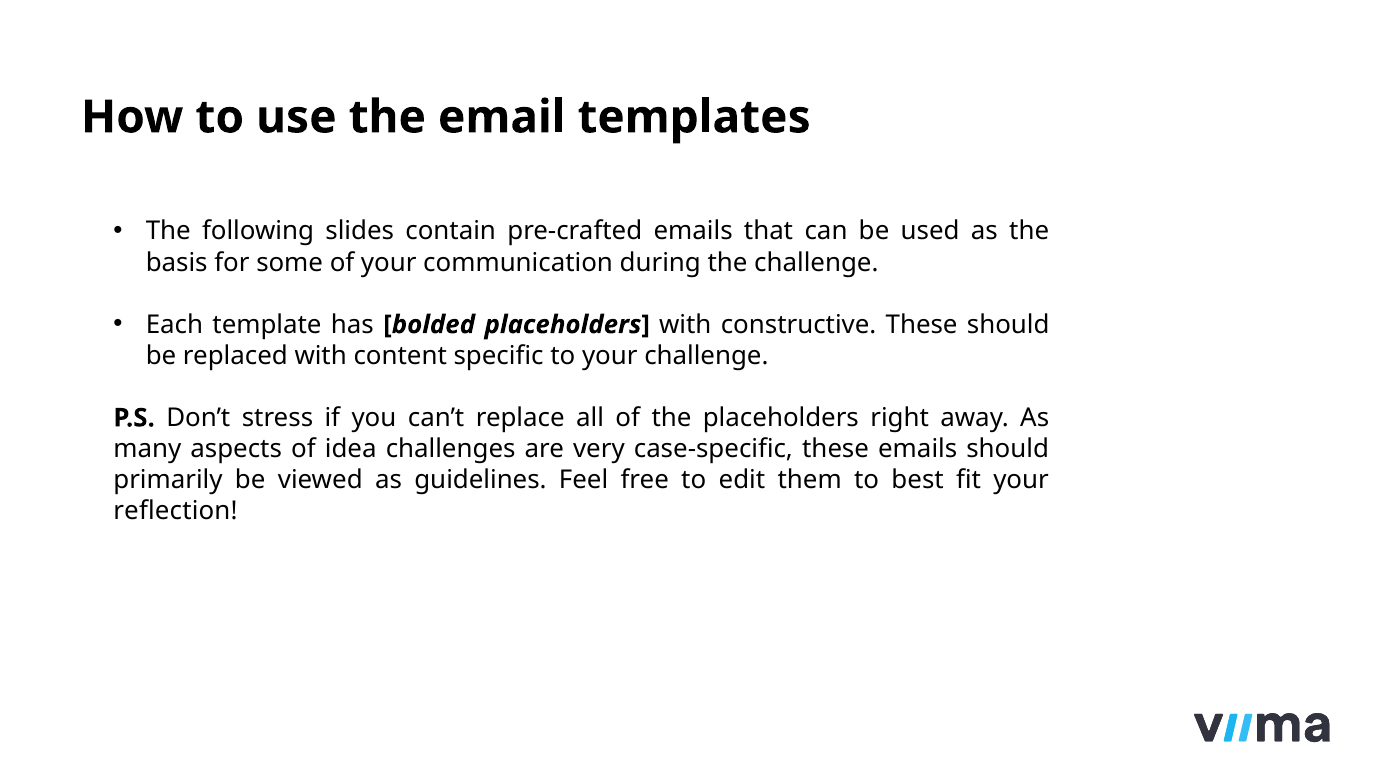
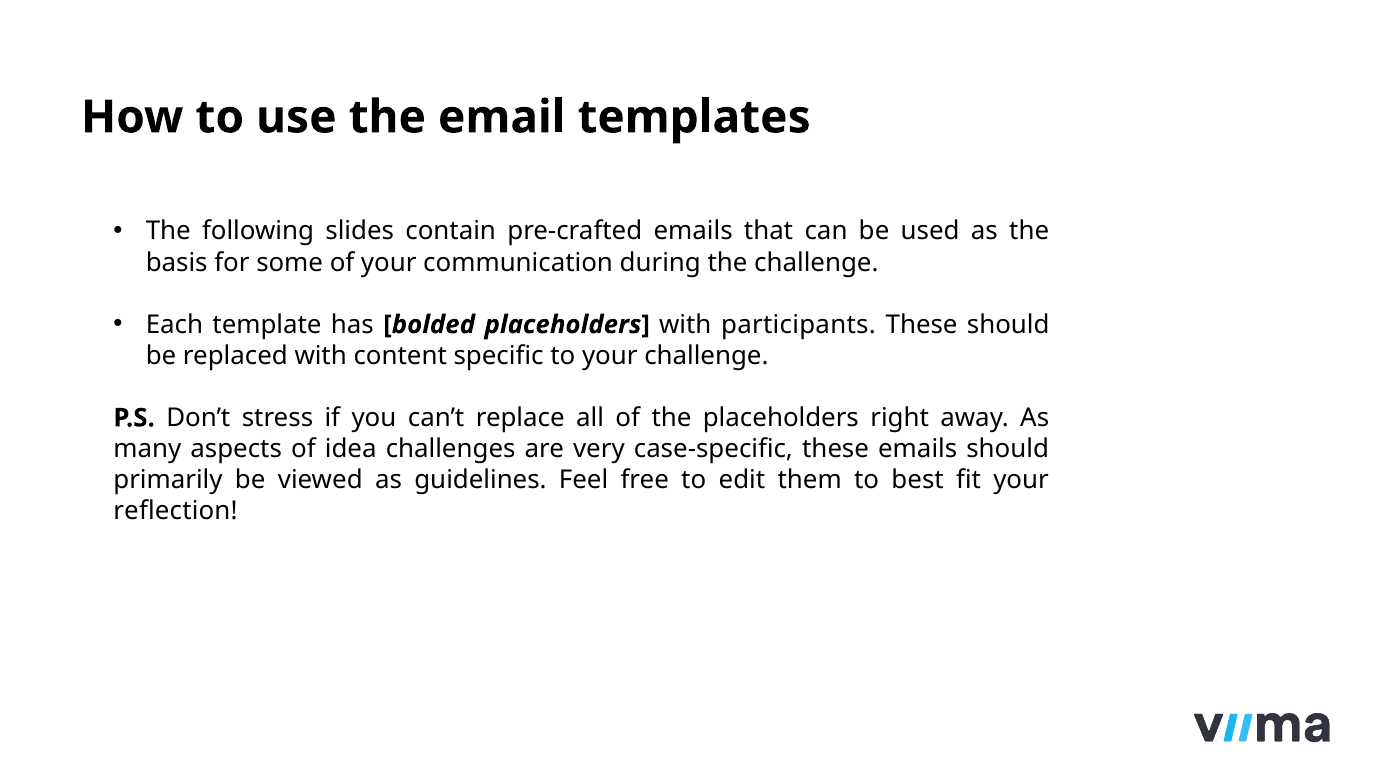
constructive: constructive -> participants
